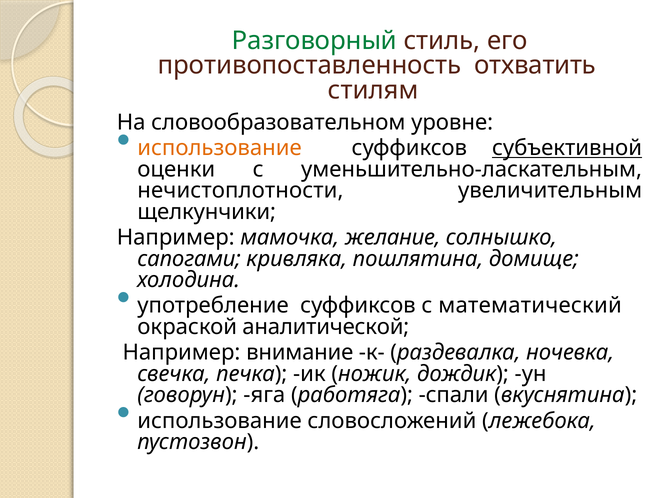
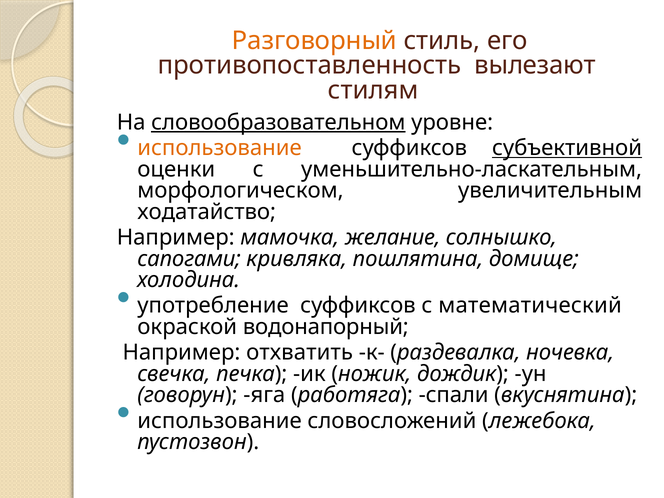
Разговорный colour: green -> orange
отхватить: отхватить -> вылезают
словообразовательном underline: none -> present
нечистоплотности: нечистоплотности -> морфологическом
щелкунчики: щелкунчики -> ходатайство
аналитической: аналитической -> водонапорный
внимание: внимание -> отхватить
